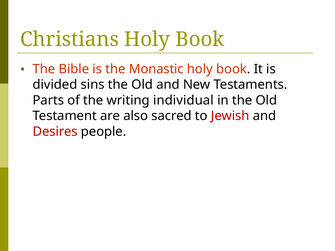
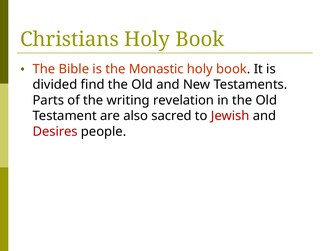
sins: sins -> find
individual: individual -> revelation
